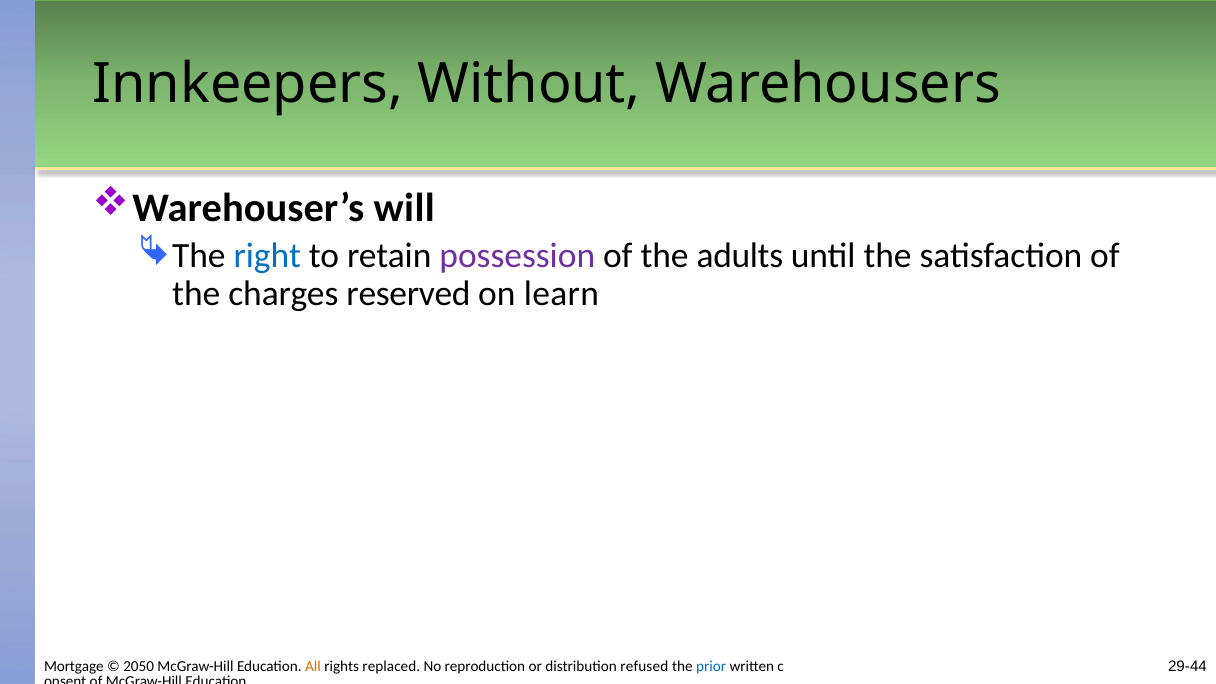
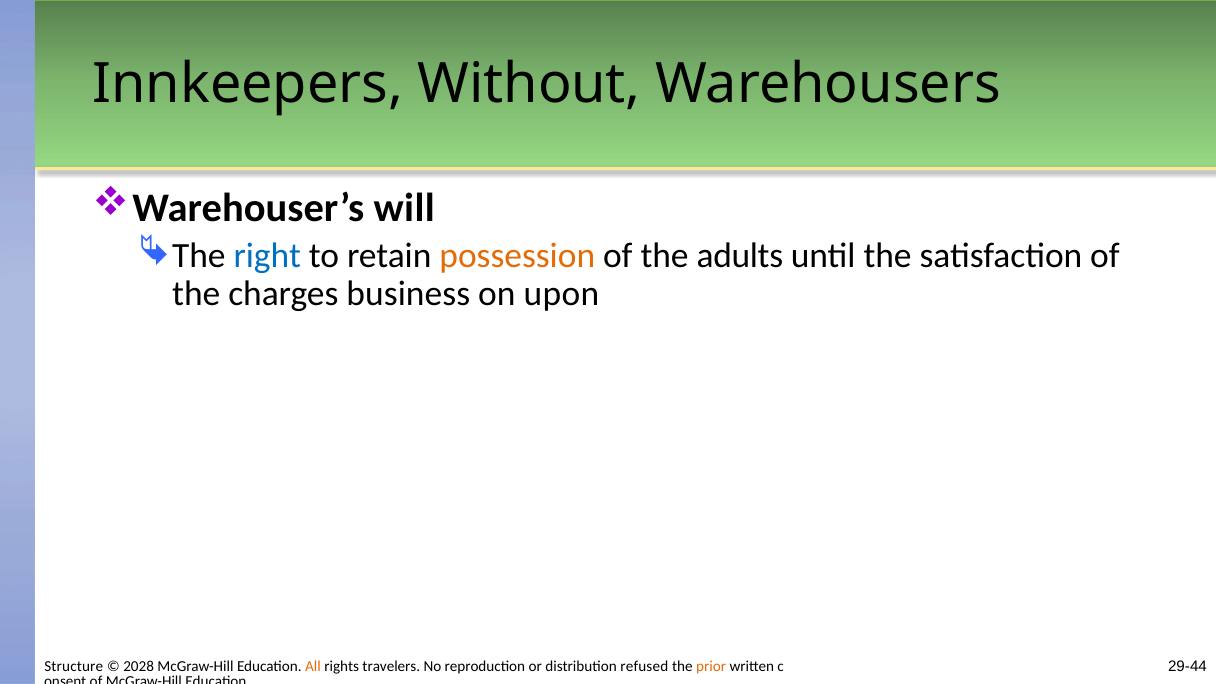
possession colour: purple -> orange
reserved: reserved -> business
learn: learn -> upon
Mortgage: Mortgage -> Structure
2050: 2050 -> 2028
replaced: replaced -> travelers
prior colour: blue -> orange
